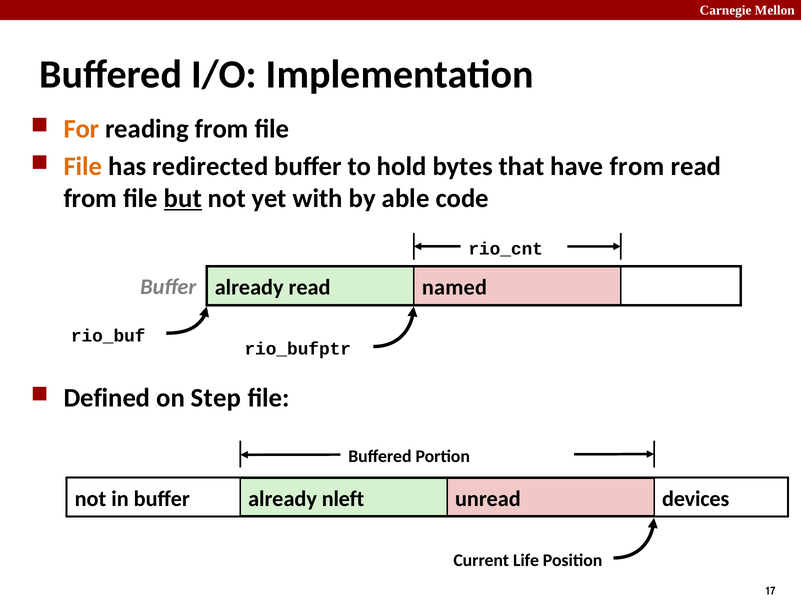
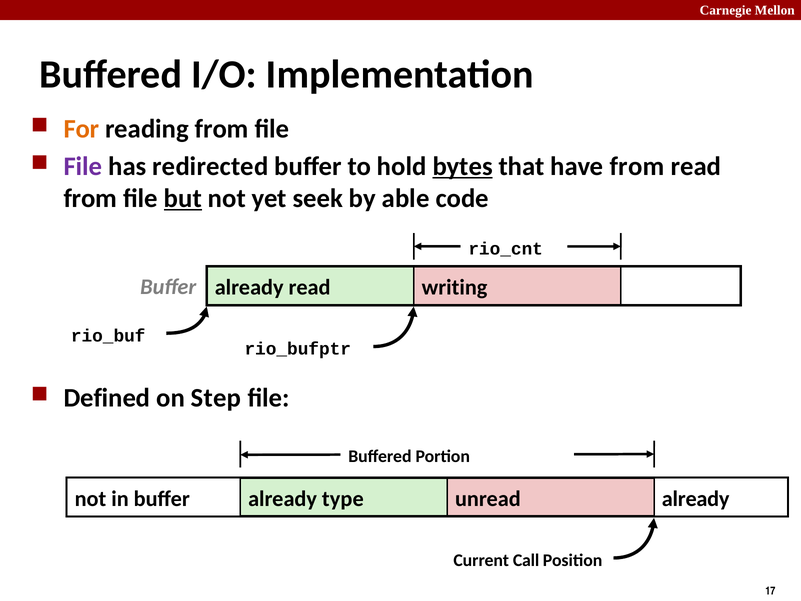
File at (83, 166) colour: orange -> purple
bytes underline: none -> present
with: with -> seek
named: named -> writing
nleft: nleft -> type
buffer devices: devices -> already
Life: Life -> Call
